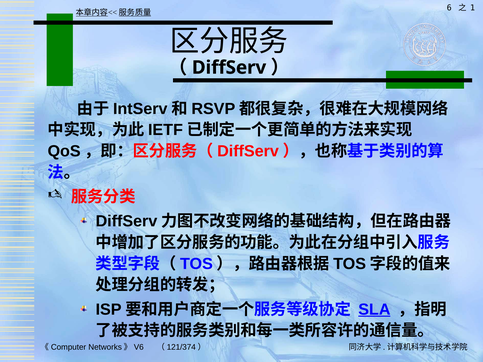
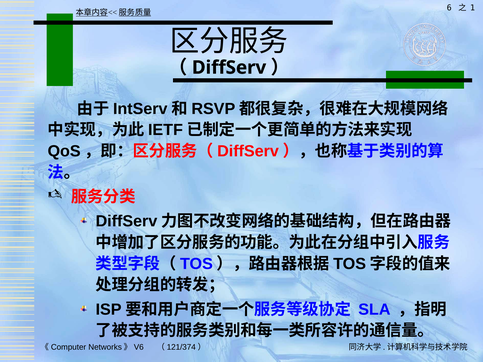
SLA underline: present -> none
